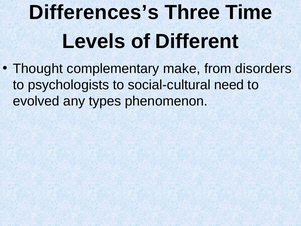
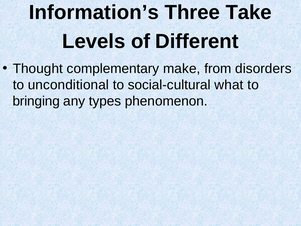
Differences’s: Differences’s -> Information’s
Time: Time -> Take
psychologists: psychologists -> unconditional
need: need -> what
evolved: evolved -> bringing
